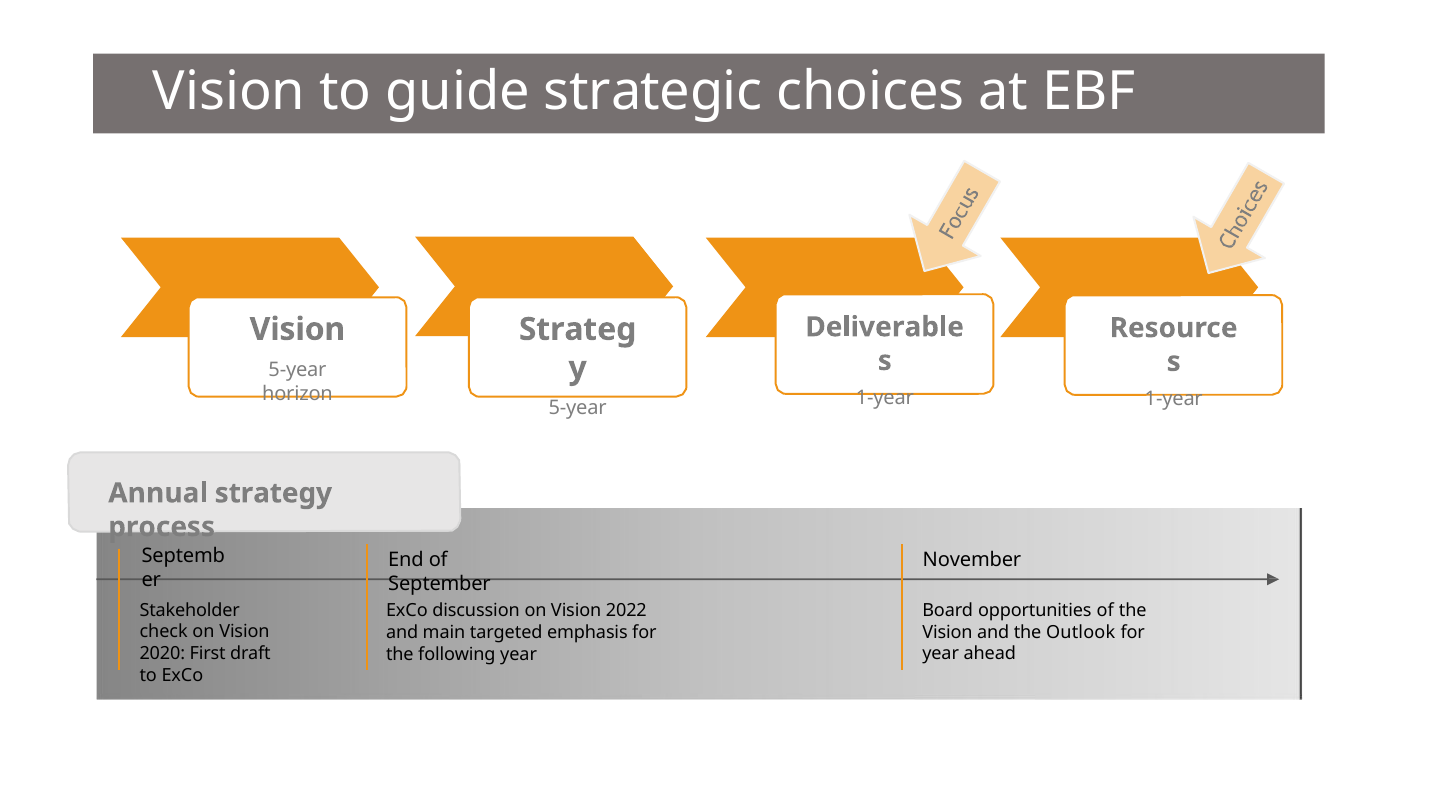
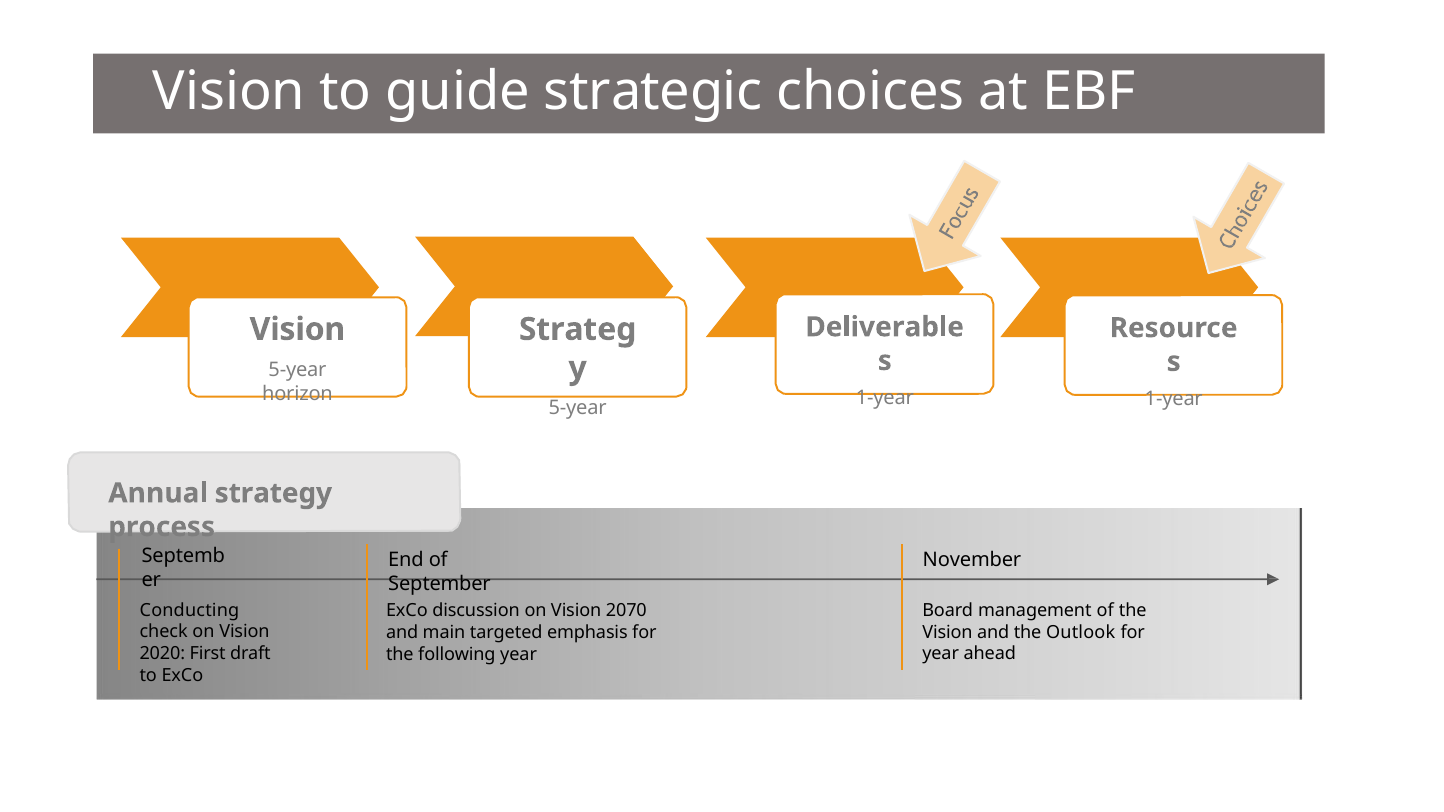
Stakeholder: Stakeholder -> Conducting
2022: 2022 -> 2070
opportunities: opportunities -> management
